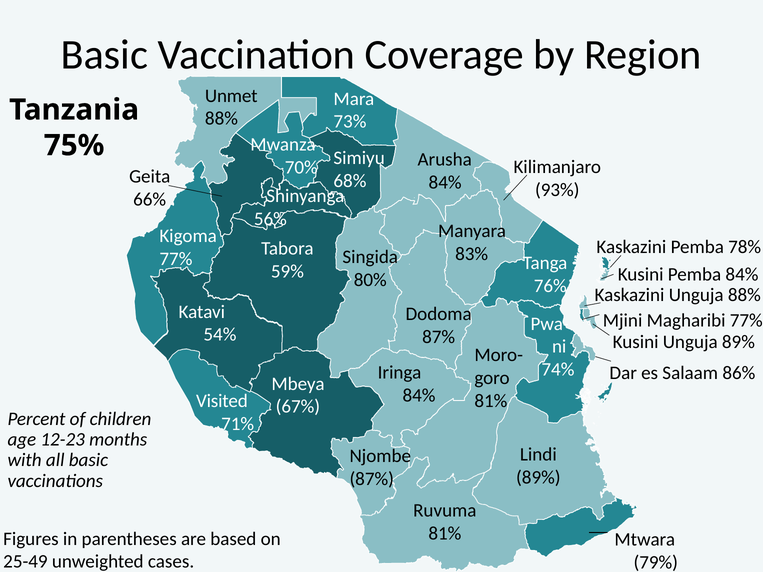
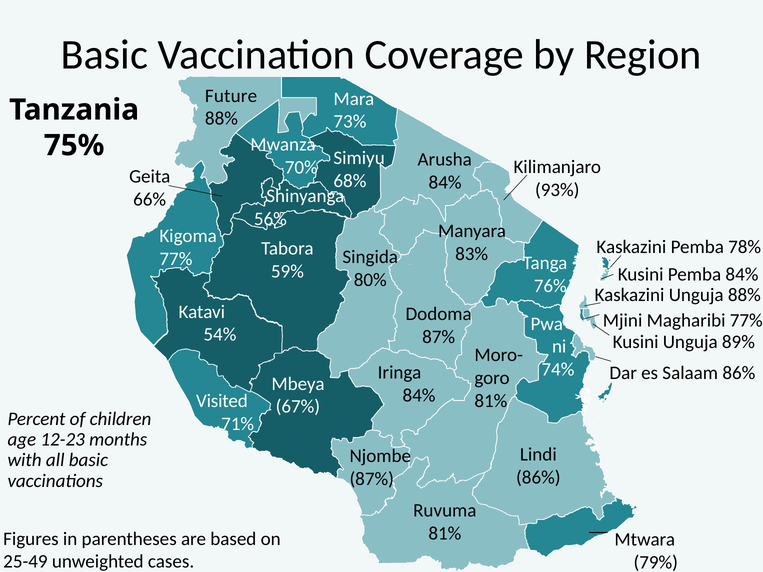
Unmet: Unmet -> Future
89% at (538, 477): 89% -> 86%
